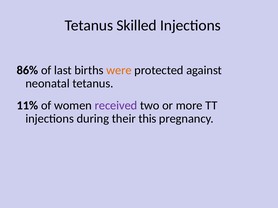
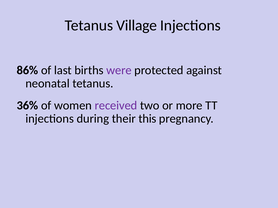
Skilled: Skilled -> Village
were colour: orange -> purple
11%: 11% -> 36%
